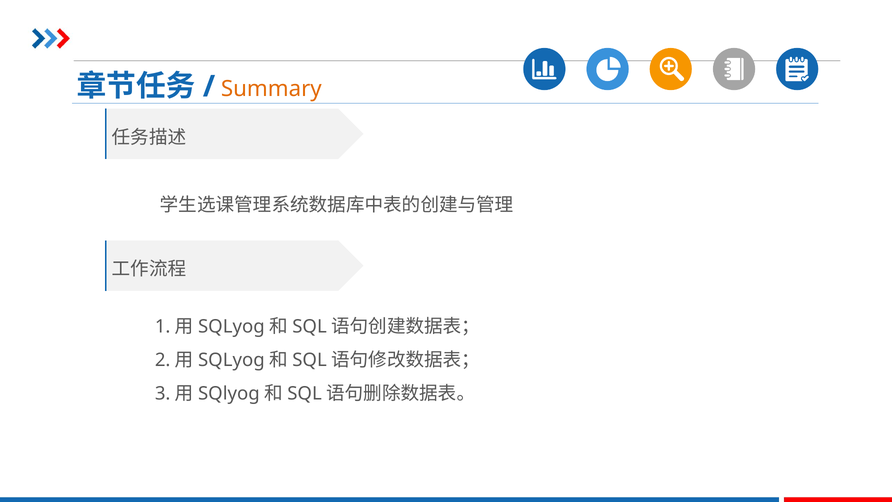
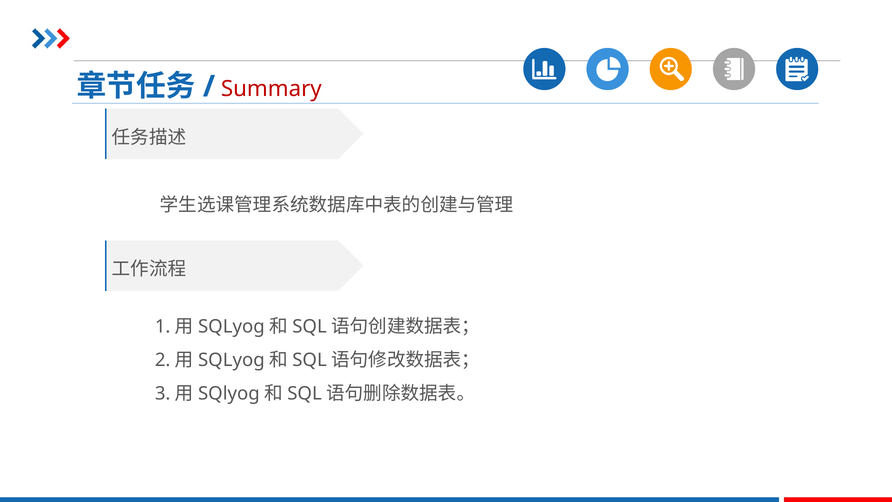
Summary colour: orange -> red
